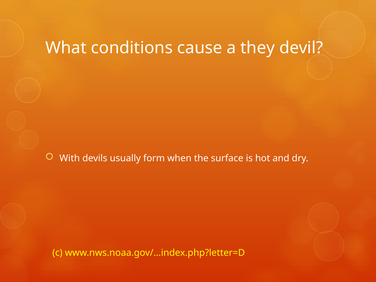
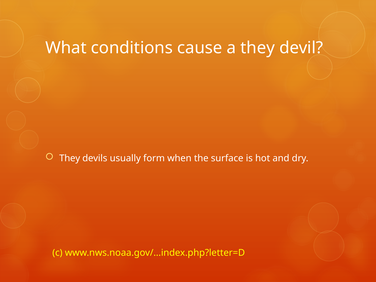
With at (70, 158): With -> They
